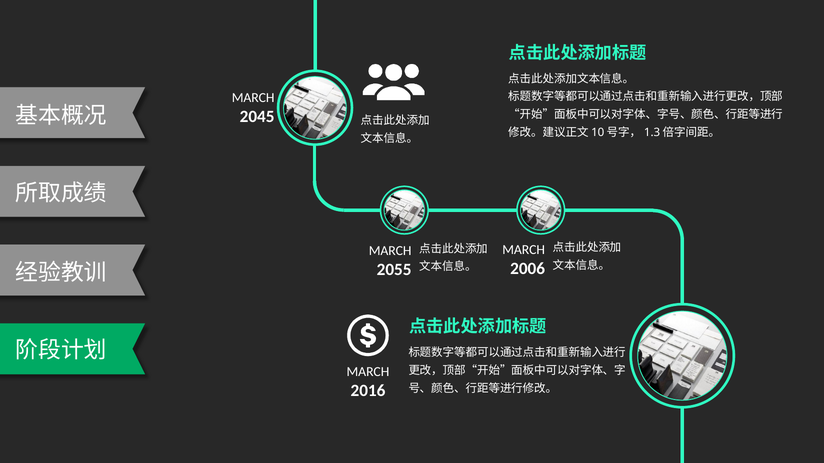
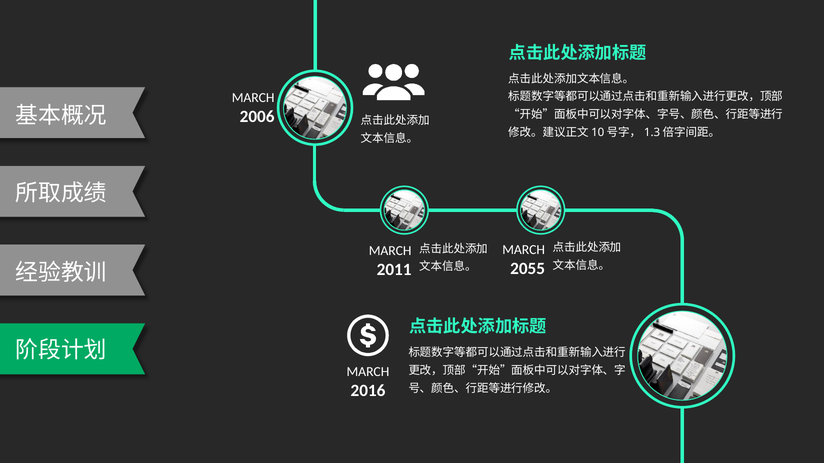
2045: 2045 -> 2006
2006: 2006 -> 2055
2055: 2055 -> 2011
